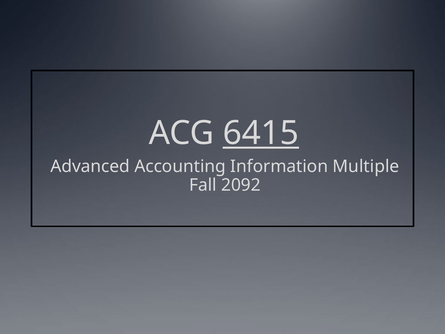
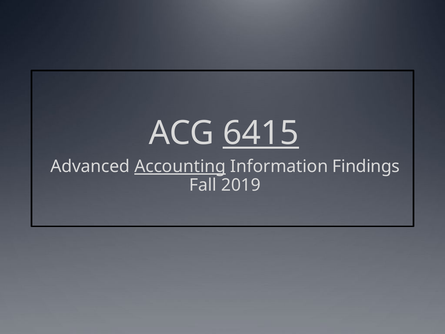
Accounting underline: none -> present
Multiple: Multiple -> Findings
2092: 2092 -> 2019
